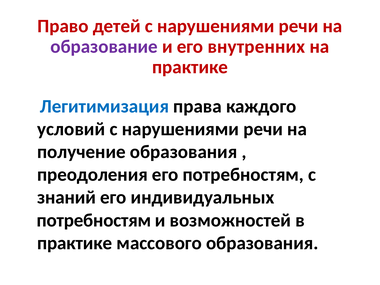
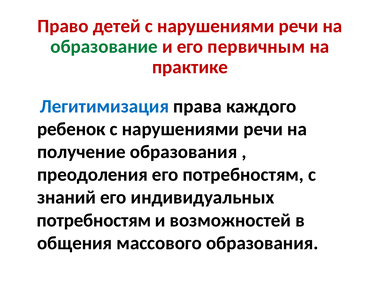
образование colour: purple -> green
внутренних: внутренних -> первичным
условий: условий -> ребенок
практике at (75, 243): практике -> общения
